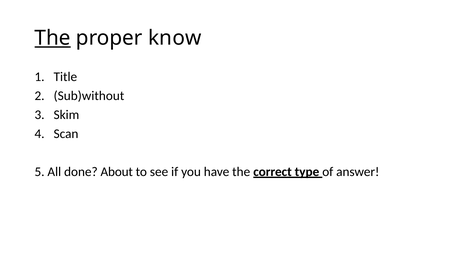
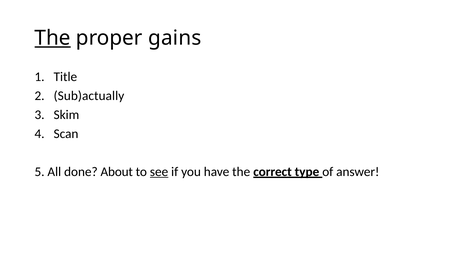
know: know -> gains
Sub)without: Sub)without -> Sub)actually
see underline: none -> present
